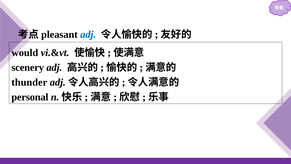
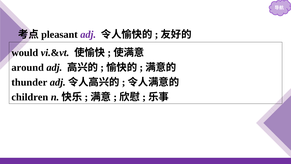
adj at (88, 34) colour: blue -> purple
scenery: scenery -> around
personal: personal -> children
